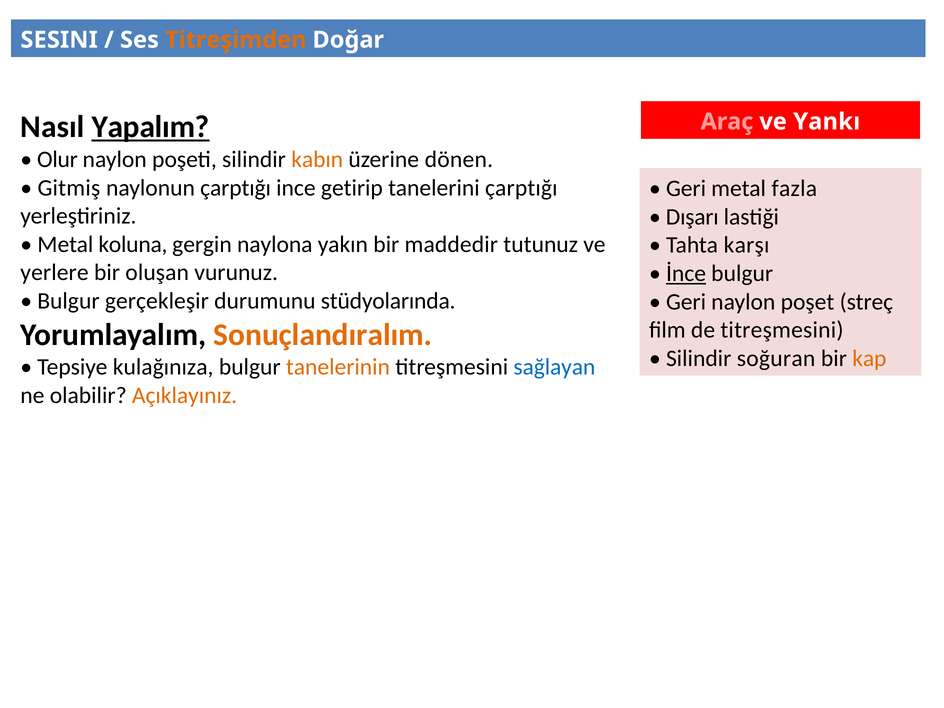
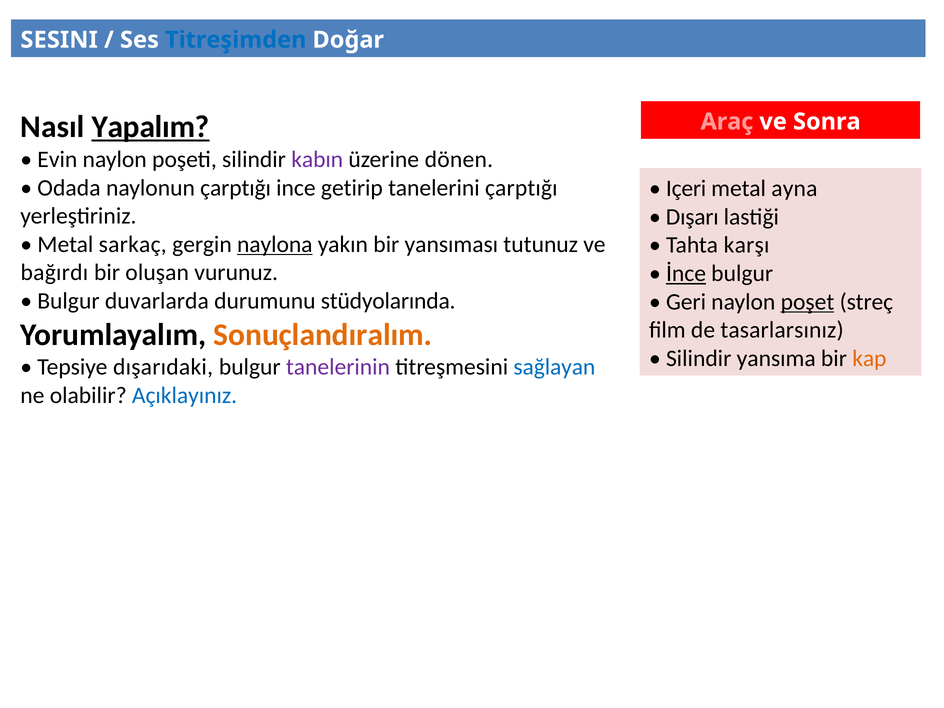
Titreşimden colour: orange -> blue
Yankı: Yankı -> Sonra
Olur: Olur -> Evin
kabın colour: orange -> purple
Gitmiş: Gitmiş -> Odada
Geri at (686, 189): Geri -> Içeri
fazla: fazla -> ayna
koluna: koluna -> sarkaç
naylona underline: none -> present
maddedir: maddedir -> yansıması
yerlere: yerlere -> bağırdı
gerçekleşir: gerçekleşir -> duvarlarda
poşet underline: none -> present
de titreşmesini: titreşmesini -> tasarlarsınız
soğuran: soğuran -> yansıma
kulağınıza: kulağınıza -> dışarıdaki
tanelerinin colour: orange -> purple
Açıklayınız colour: orange -> blue
